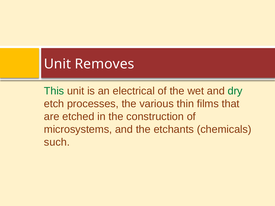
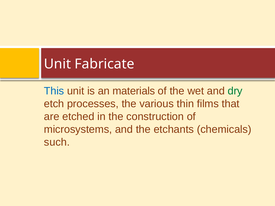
Removes: Removes -> Fabricate
This colour: green -> blue
electrical: electrical -> materials
